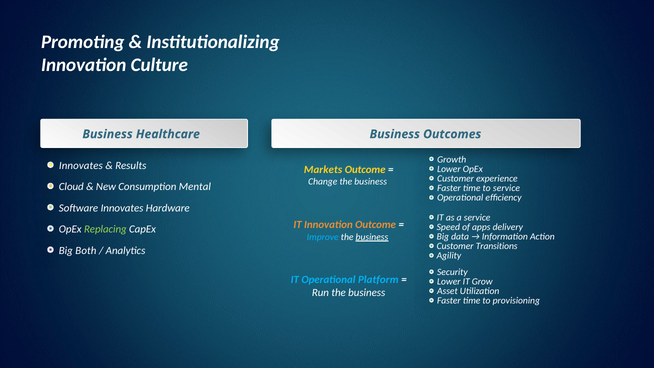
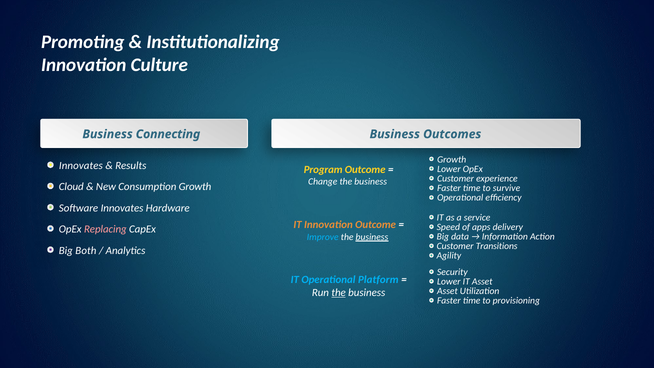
Healthcare: Healthcare -> Connecting
Markets: Markets -> Program
Consumption Mental: Mental -> Growth
to service: service -> survive
Replacing colour: light green -> pink
IT Grow: Grow -> Asset
the at (339, 292) underline: none -> present
